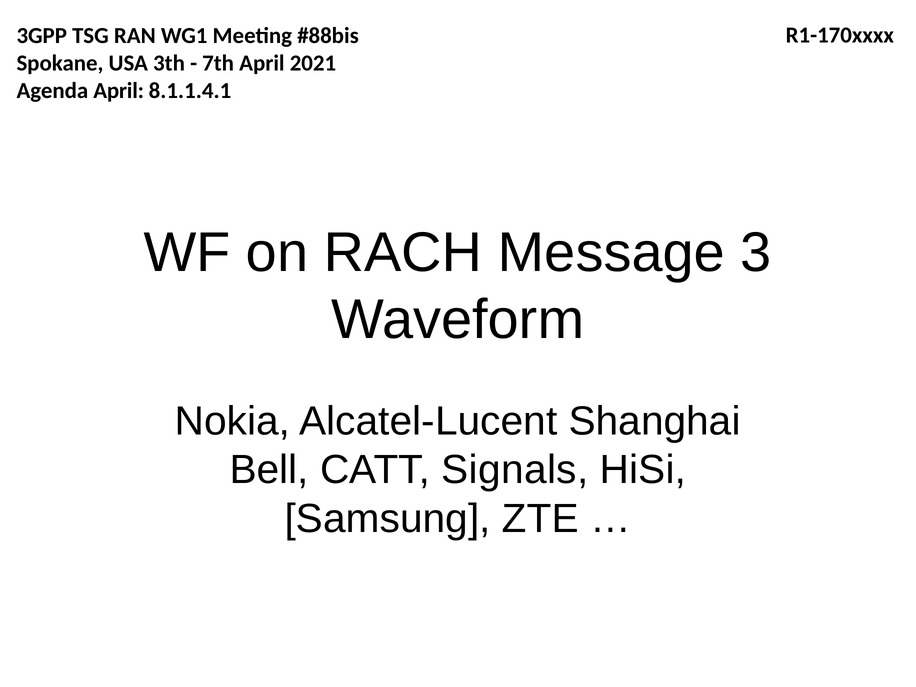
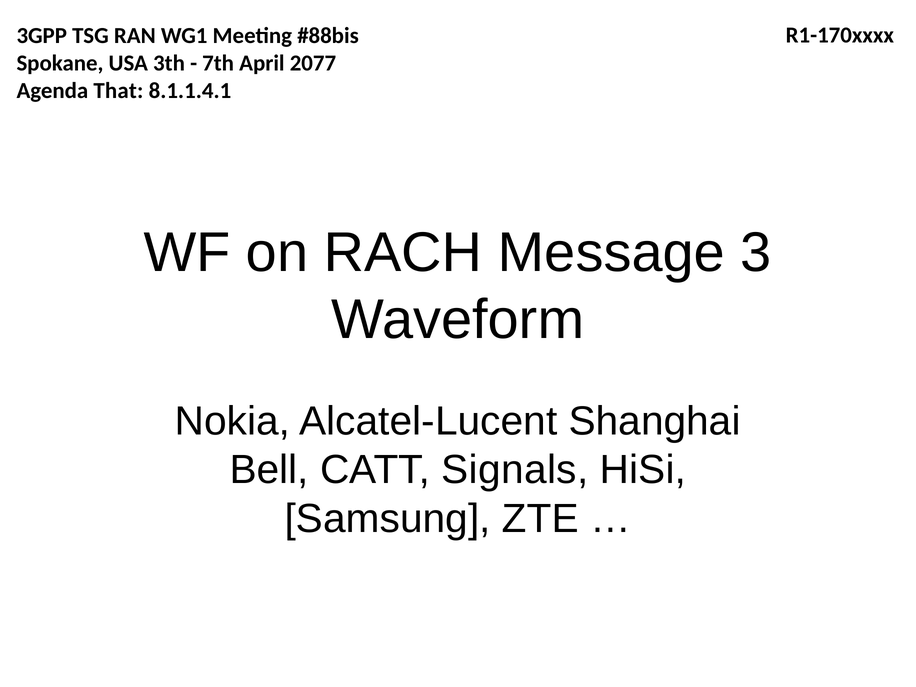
2021: 2021 -> 2077
Agenda April: April -> That
